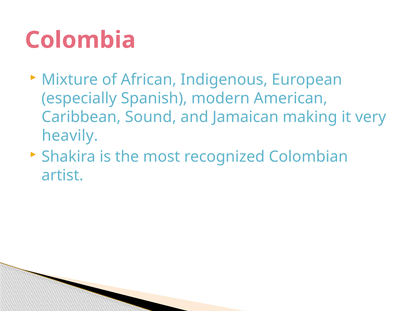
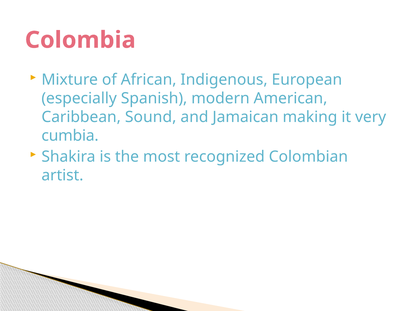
heavily: heavily -> cumbia
